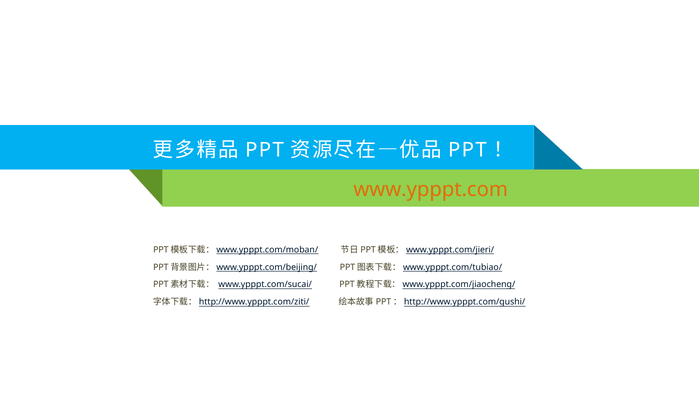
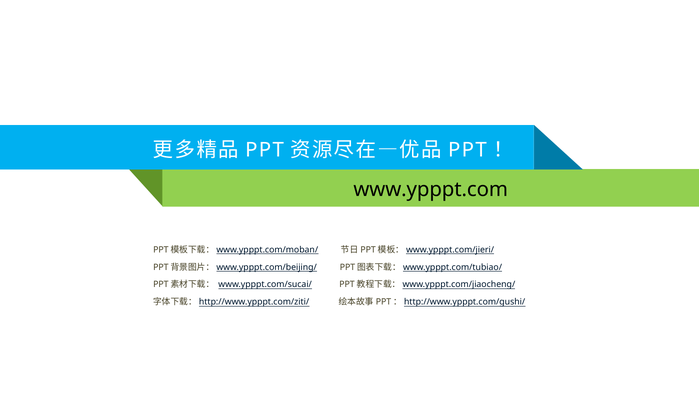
www.ypppt.com colour: orange -> black
